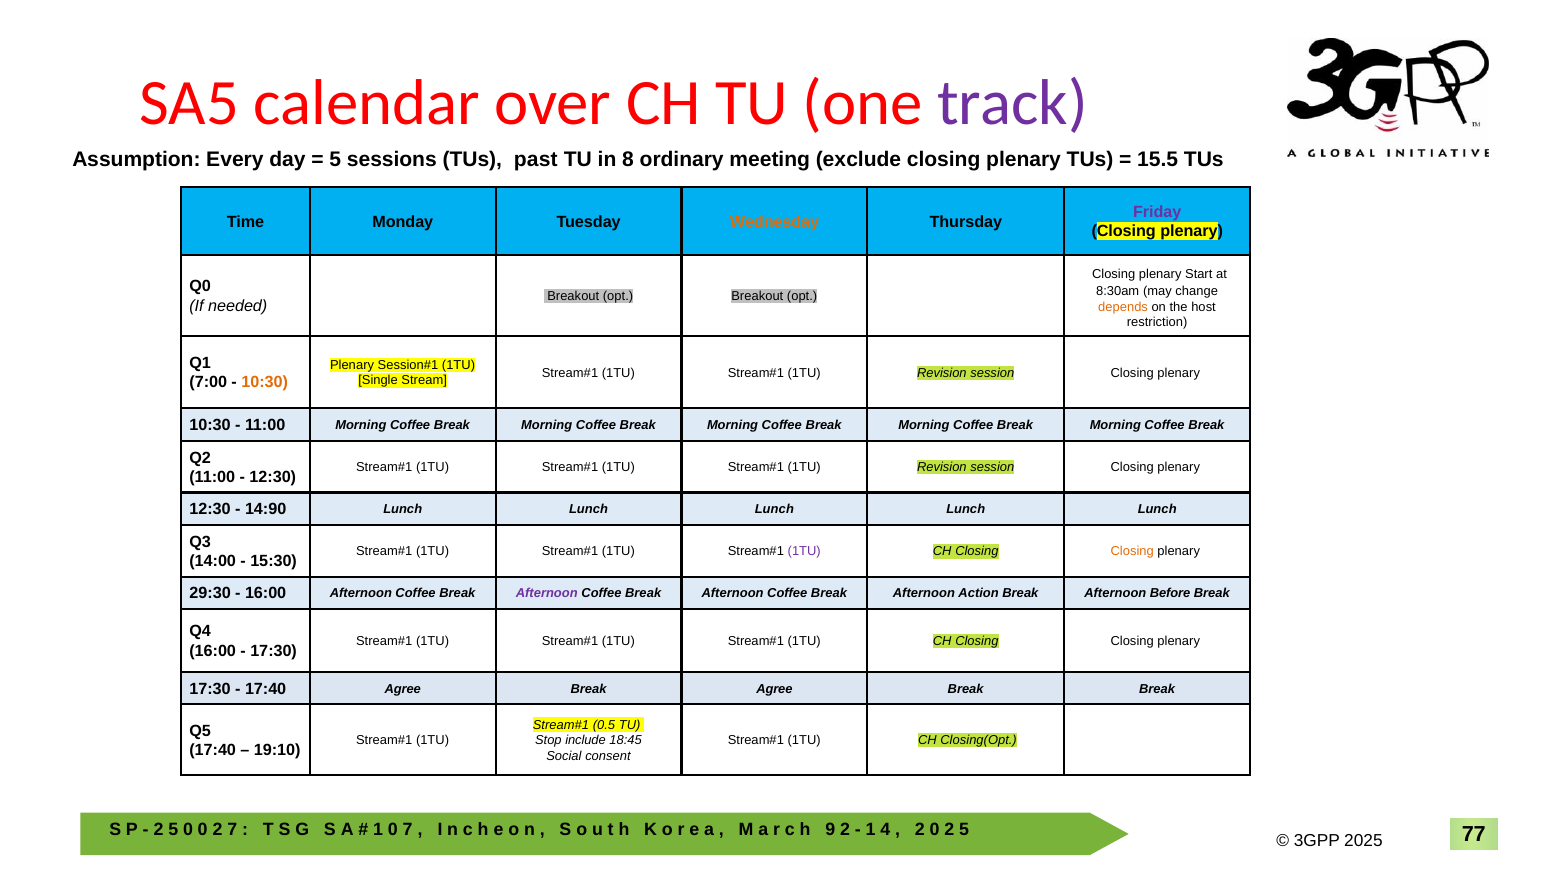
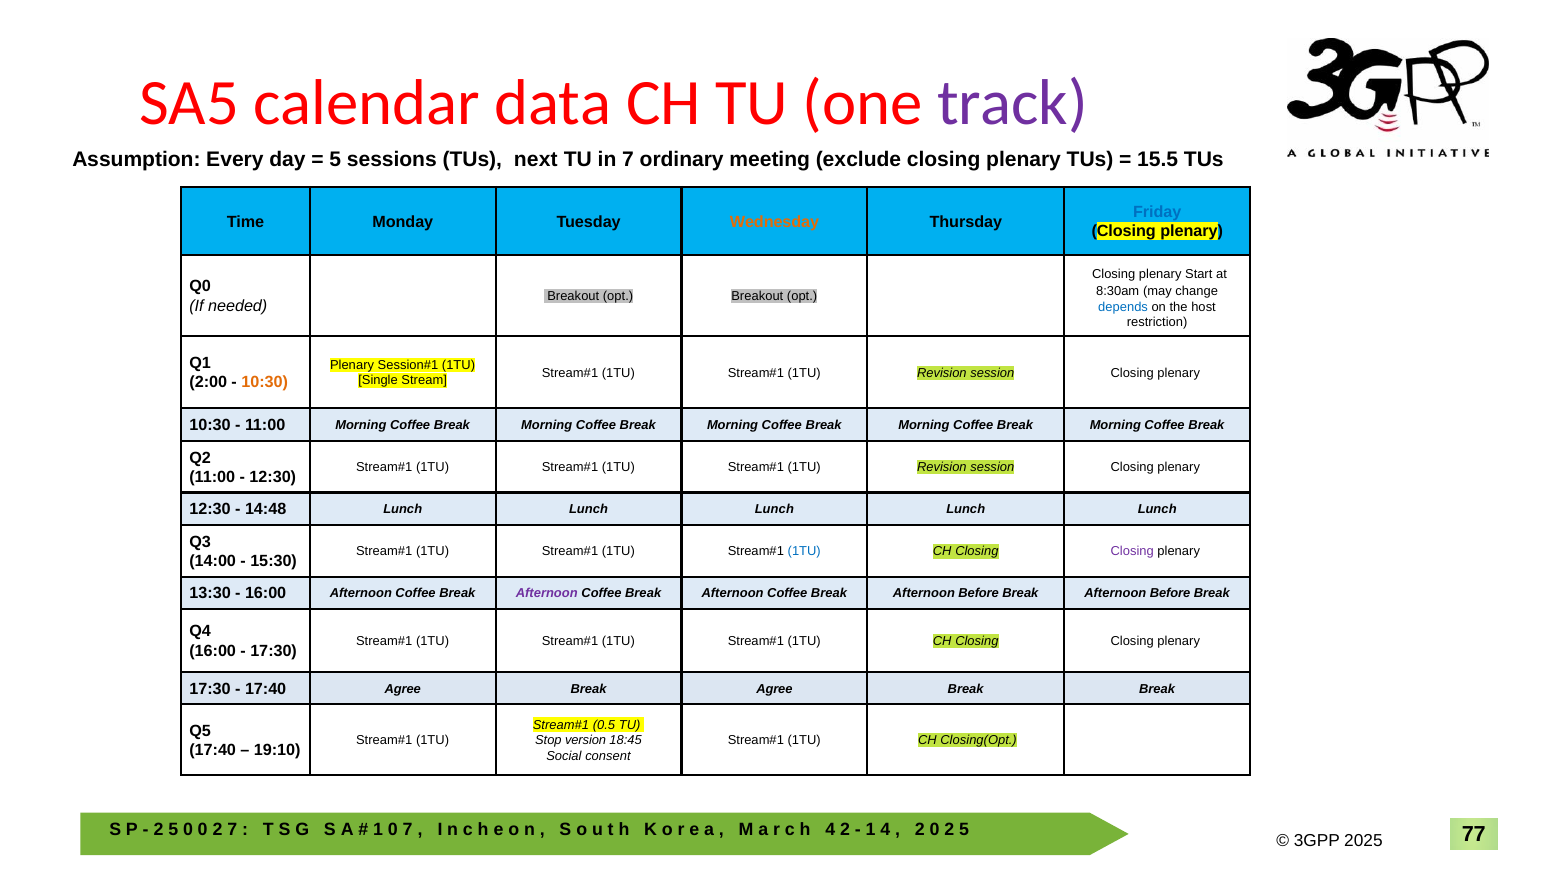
over: over -> data
past: past -> next
in 8: 8 -> 7
Friday colour: purple -> blue
depends colour: orange -> blue
7:00: 7:00 -> 2:00
14:90: 14:90 -> 14:48
1TU at (804, 552) colour: purple -> blue
Closing at (1132, 552) colour: orange -> purple
29:30: 29:30 -> 13:30
Coffee Break Afternoon Action: Action -> Before
include: include -> version
9 at (830, 830): 9 -> 4
